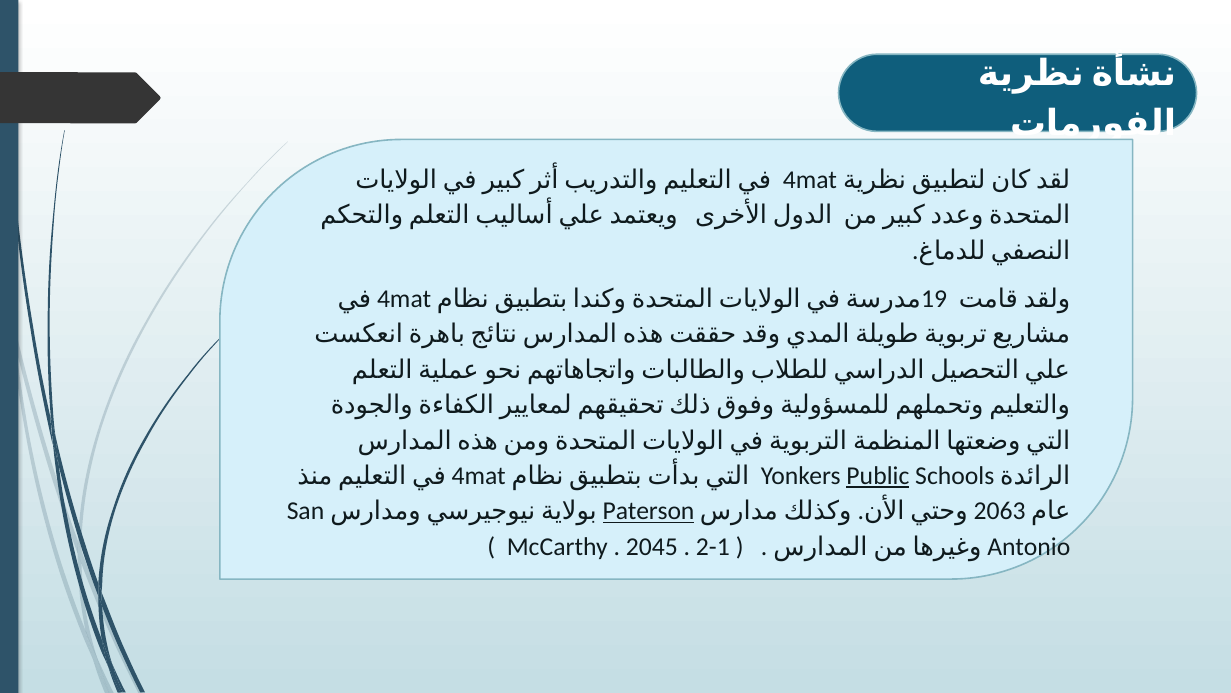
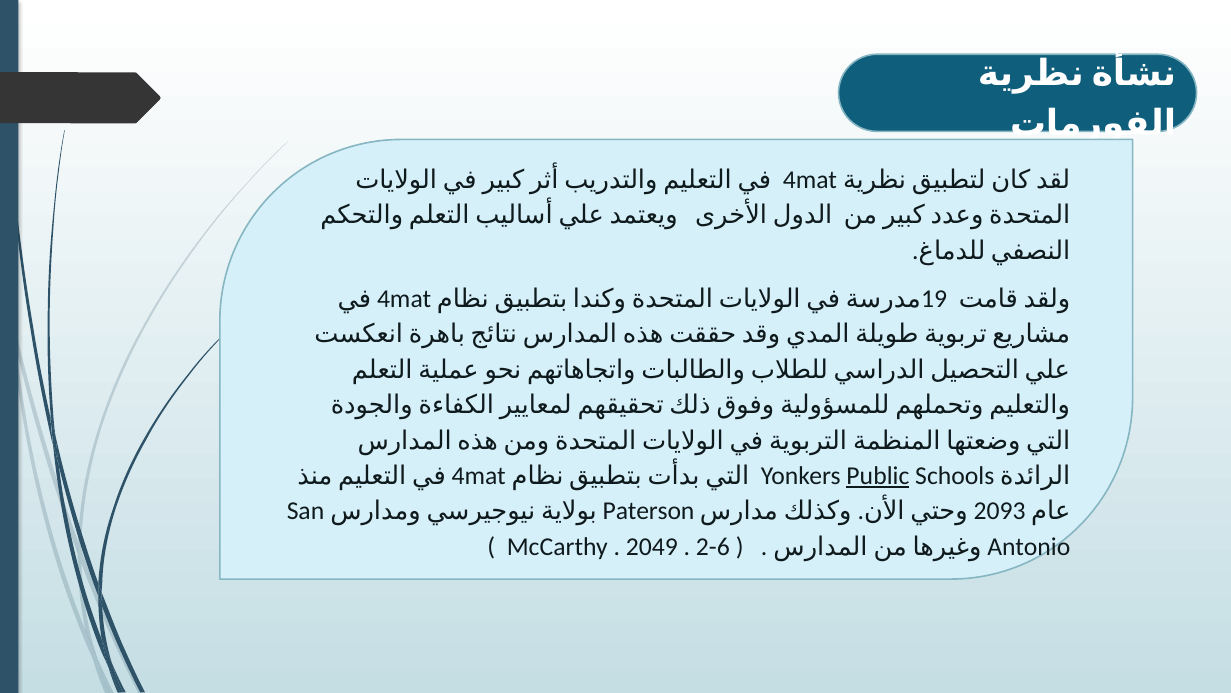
Paterson underline: present -> none
2063: 2063 -> 2093
2045: 2045 -> 2049
2-1: 2-1 -> 2-6
